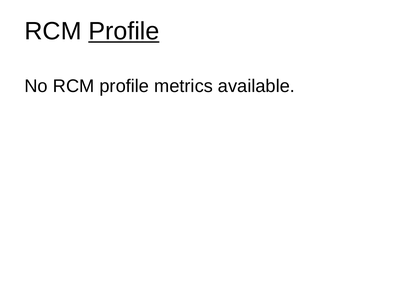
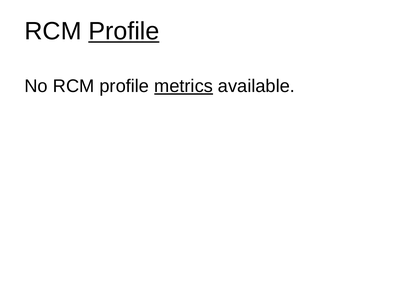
metrics underline: none -> present
